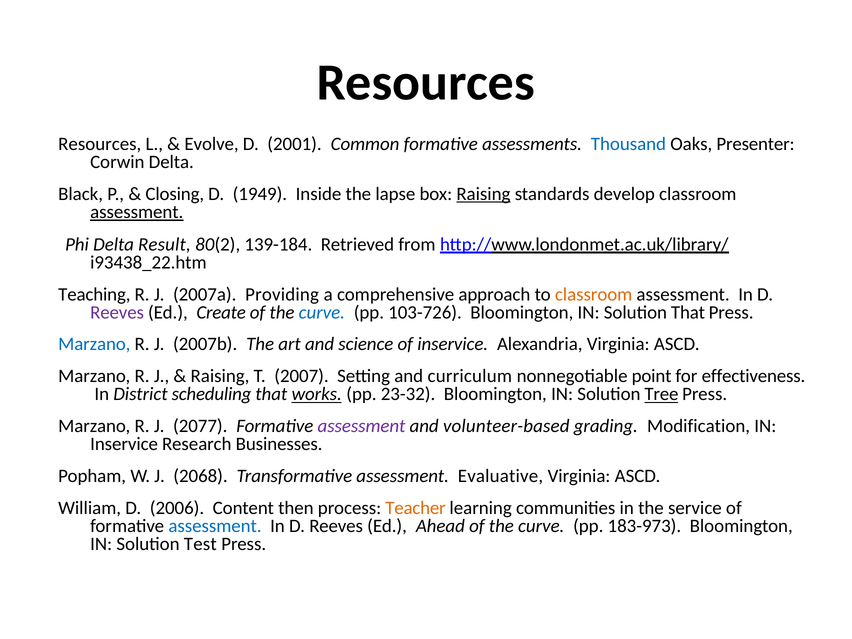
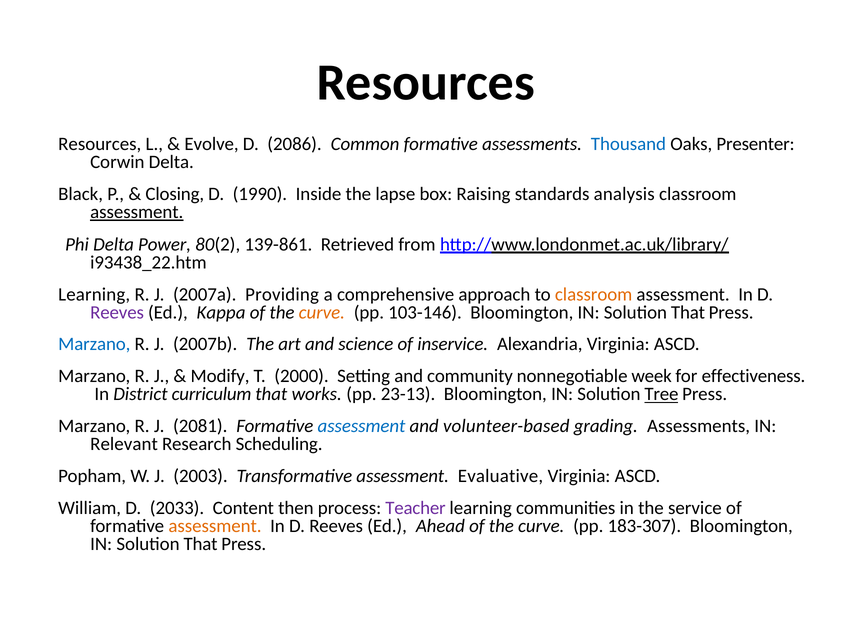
2001: 2001 -> 2086
1949: 1949 -> 1990
Raising at (483, 194) underline: present -> none
develop: develop -> analysis
Result: Result -> Power
139-184: 139-184 -> 139-861
Teaching at (94, 294): Teaching -> Learning
Create: Create -> Kappa
curve at (322, 312) colour: blue -> orange
103-726: 103-726 -> 103-146
Raising at (220, 376): Raising -> Modify
2007: 2007 -> 2000
curriculum: curriculum -> community
point: point -> week
scheduling: scheduling -> curriculum
works underline: present -> none
23-32: 23-32 -> 23-13
2077: 2077 -> 2081
assessment at (362, 426) colour: purple -> blue
grading Modification: Modification -> Assessments
Inservice at (124, 444): Inservice -> Relevant
Businesses: Businesses -> Scheduling
2068: 2068 -> 2003
2006: 2006 -> 2033
Teacher colour: orange -> purple
assessment at (215, 526) colour: blue -> orange
183-973: 183-973 -> 183-307
Test at (200, 544): Test -> That
